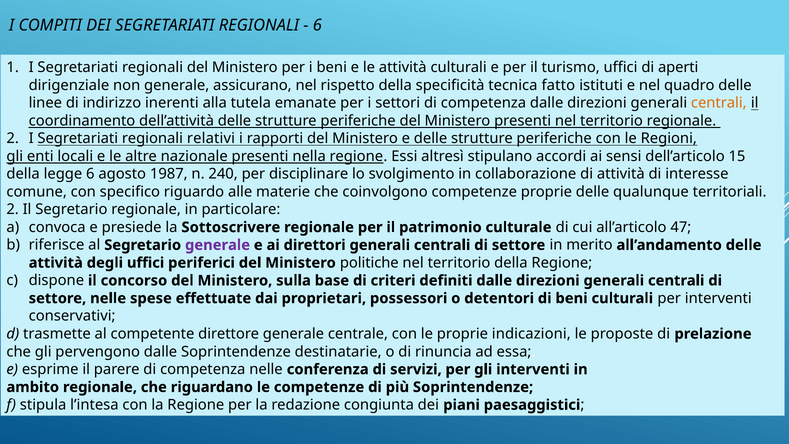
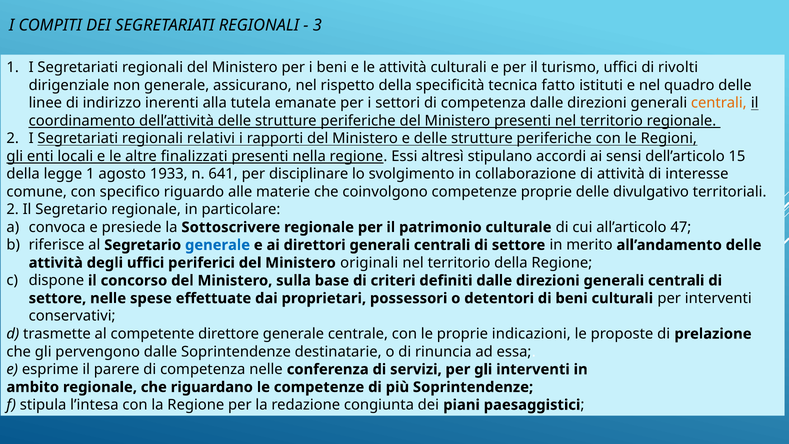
6 at (317, 25): 6 -> 3
aperti: aperti -> rivolti
nazionale: nazionale -> finalizzati
legge 6: 6 -> 1
1987: 1987 -> 1933
240: 240 -> 641
qualunque: qualunque -> divulgativo
generale at (218, 245) colour: purple -> blue
politiche: politiche -> originali
